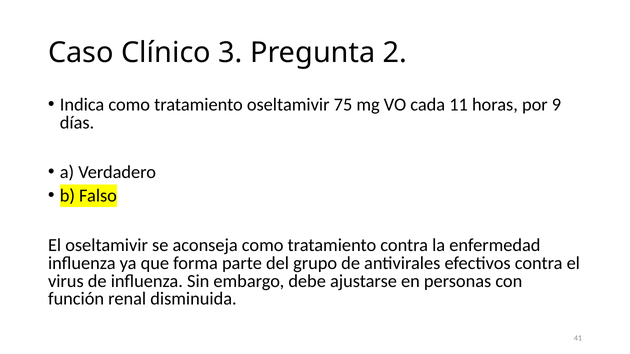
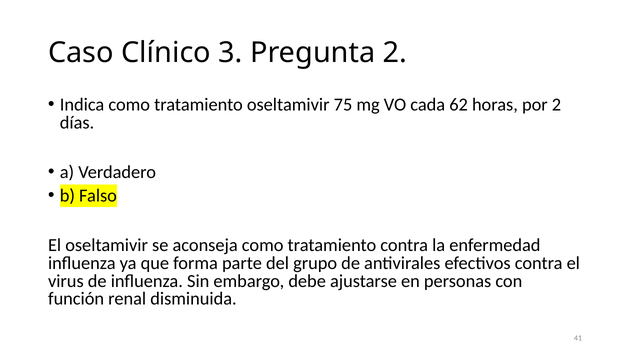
11: 11 -> 62
por 9: 9 -> 2
